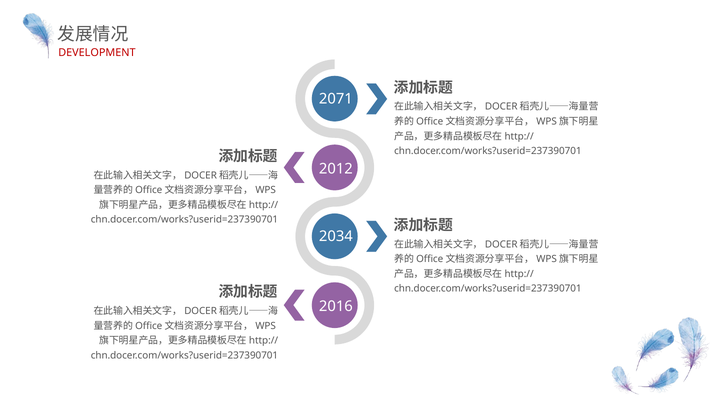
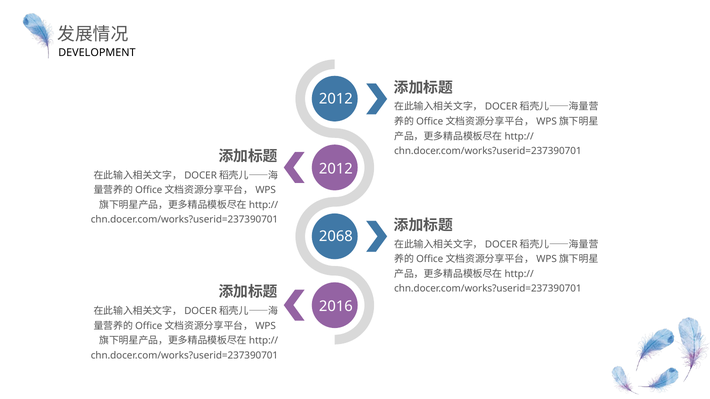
DEVELOPMENT colour: red -> black
2071 at (336, 99): 2071 -> 2012
2034: 2034 -> 2068
